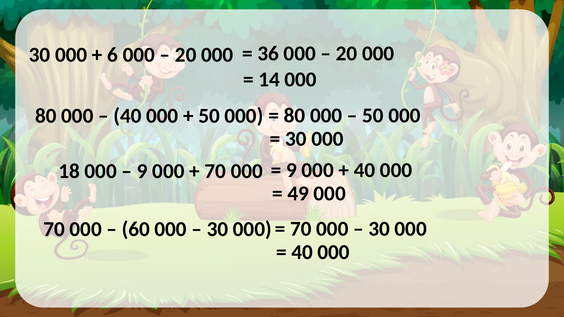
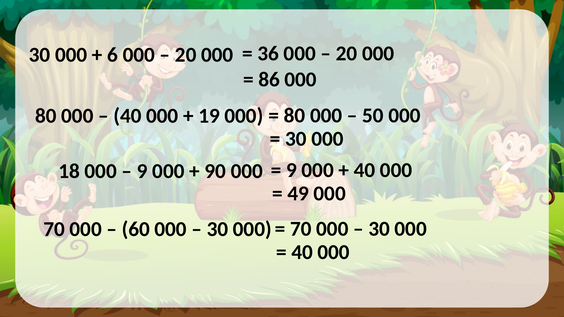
14: 14 -> 86
50 at (209, 116): 50 -> 19
70 at (215, 171): 70 -> 90
